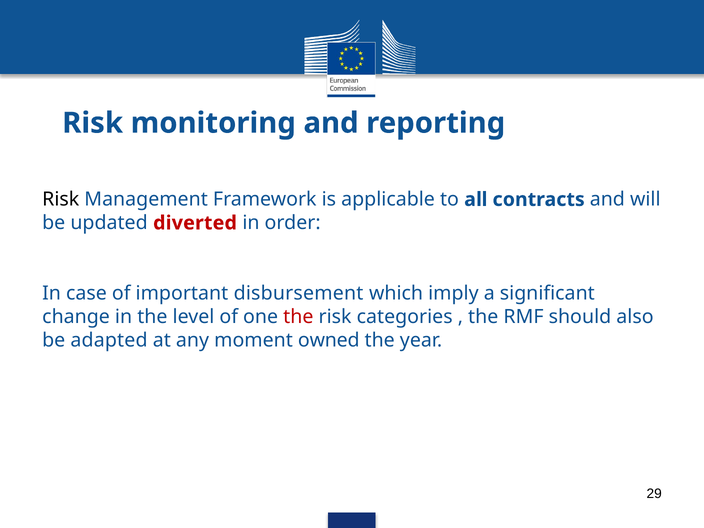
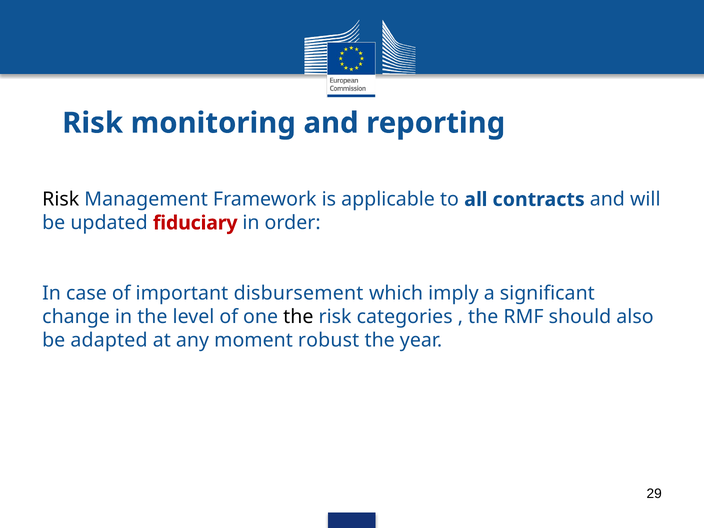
diverted: diverted -> fiduciary
the at (298, 317) colour: red -> black
owned: owned -> robust
